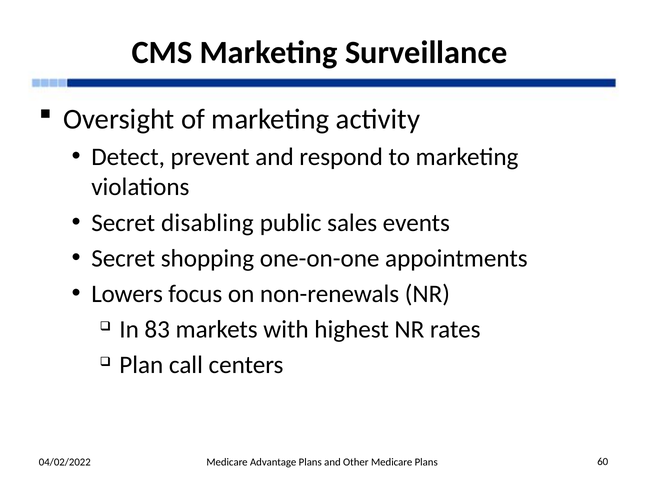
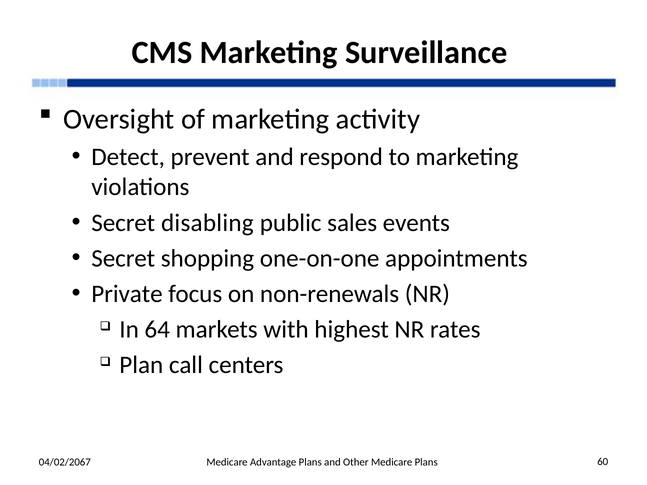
Lowers: Lowers -> Private
83: 83 -> 64
04/02/2022: 04/02/2022 -> 04/02/2067
